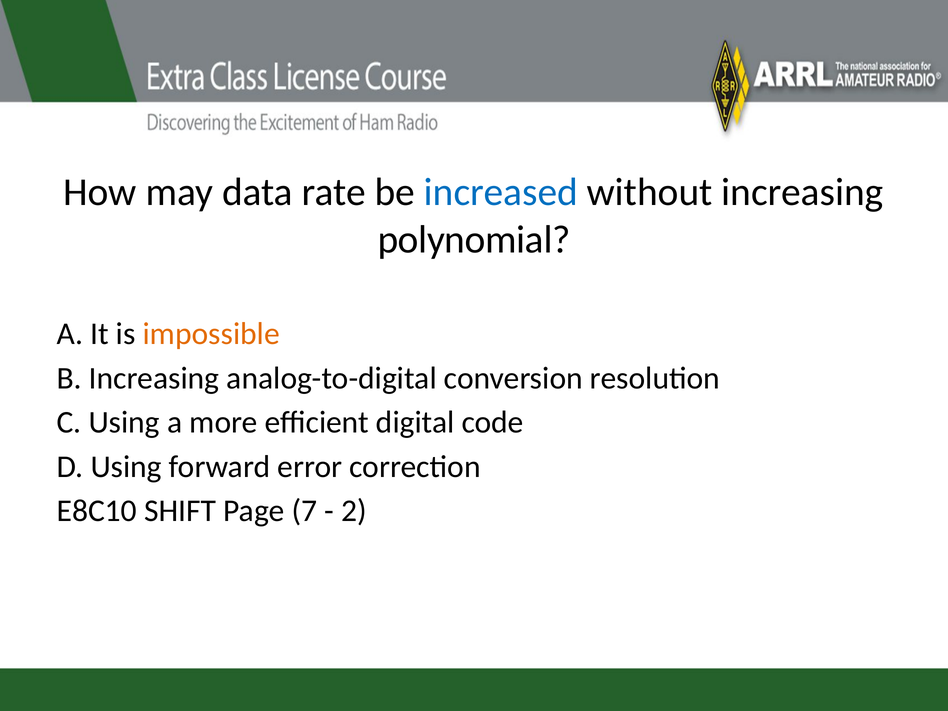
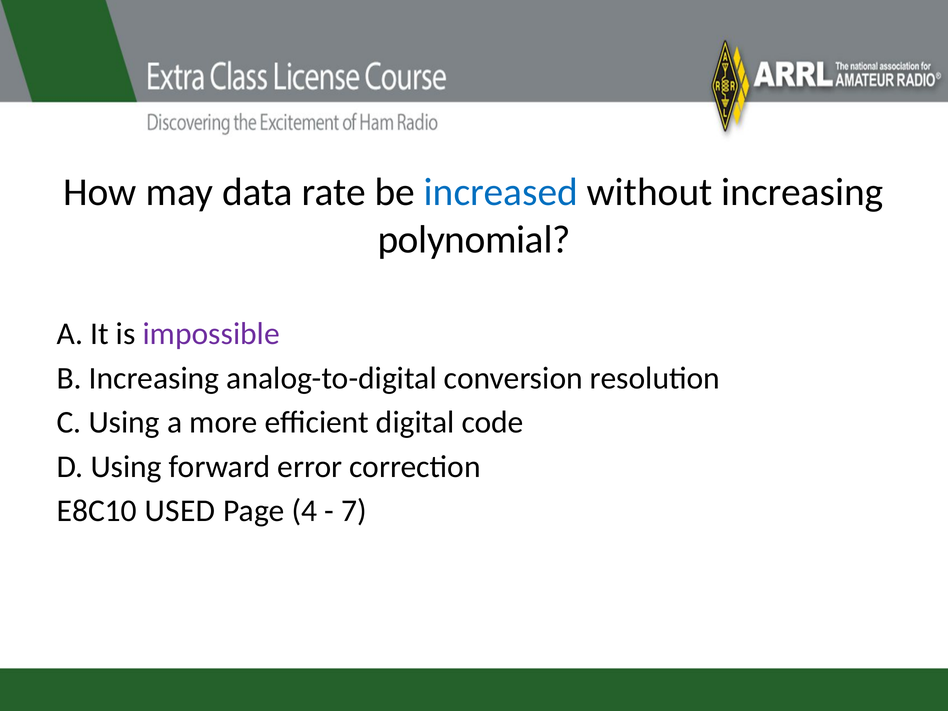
impossible colour: orange -> purple
SHIFT: SHIFT -> USED
7: 7 -> 4
2: 2 -> 7
